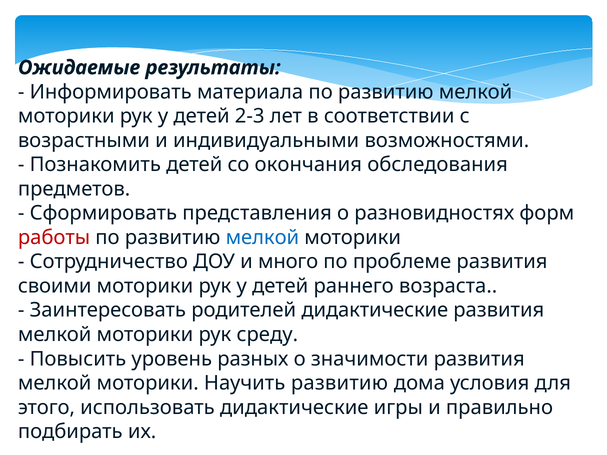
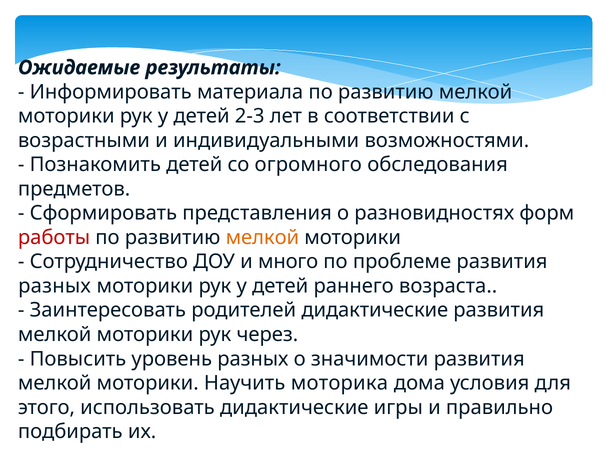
окончания: окончания -> огромного
мелкой at (262, 238) colour: blue -> orange
своими at (55, 286): своими -> разных
среду: среду -> через
Научить развитию: развитию -> моторика
